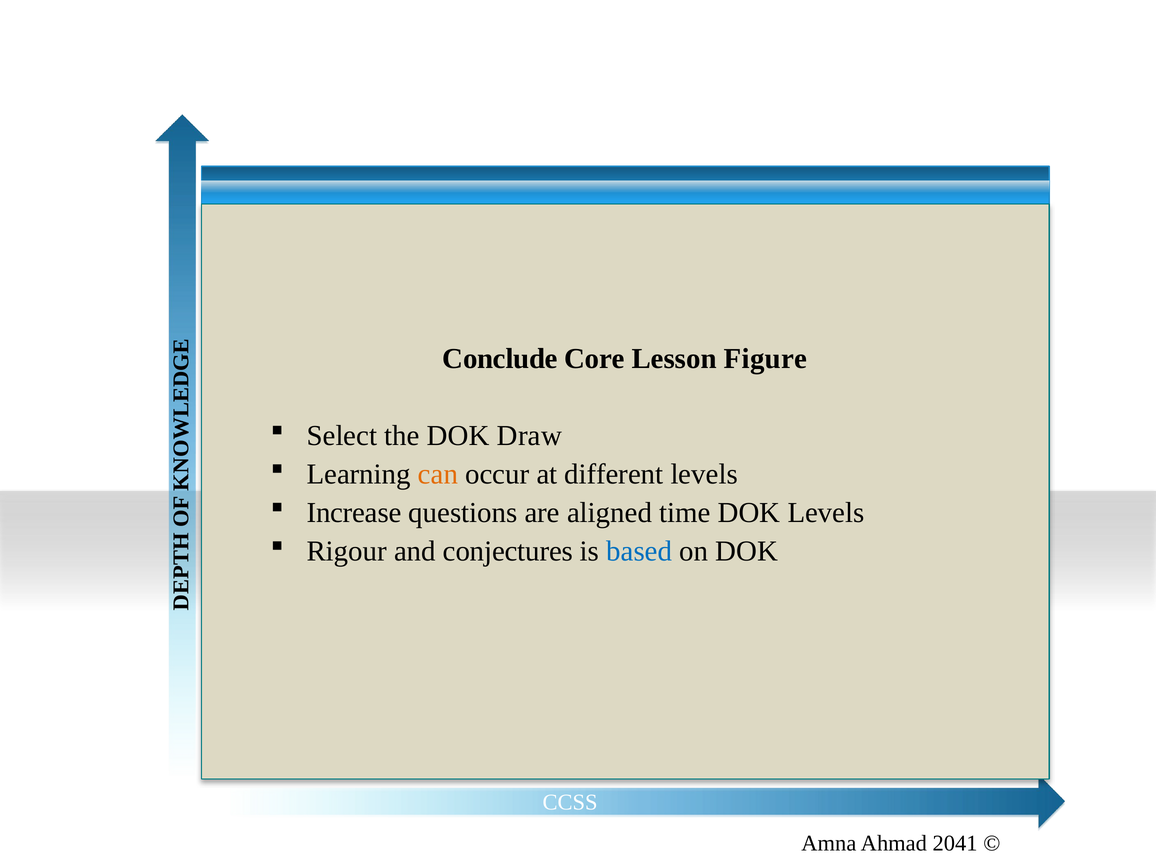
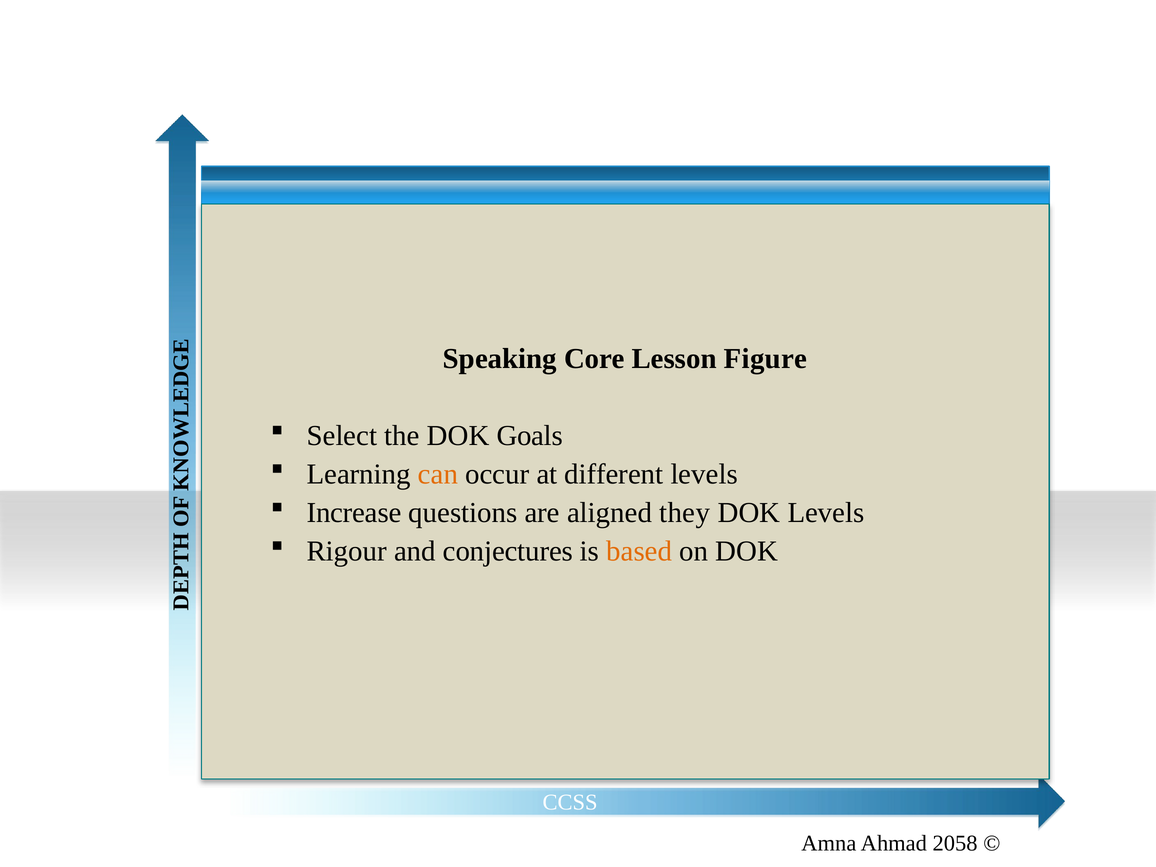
Conclude: Conclude -> Speaking
Draw: Draw -> Goals
time: time -> they
based colour: blue -> orange
2041: 2041 -> 2058
